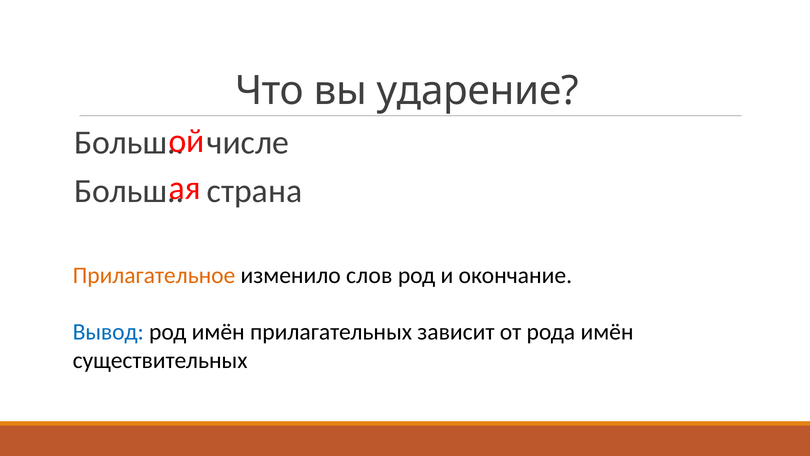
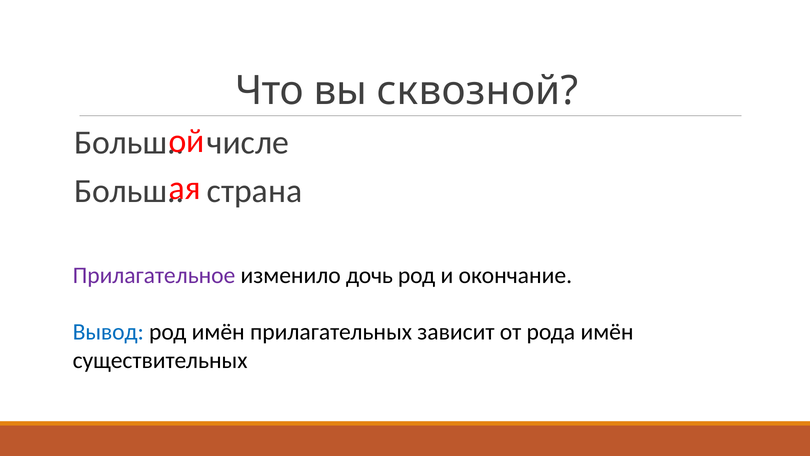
ударение: ударение -> сквозной
Прилагательное colour: orange -> purple
слов: слов -> дочь
